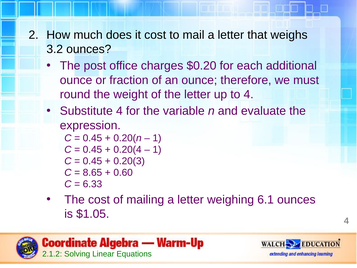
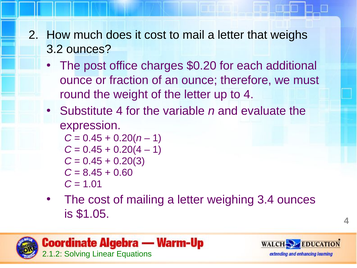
8.65: 8.65 -> 8.45
6.33: 6.33 -> 1.01
6.1: 6.1 -> 3.4
